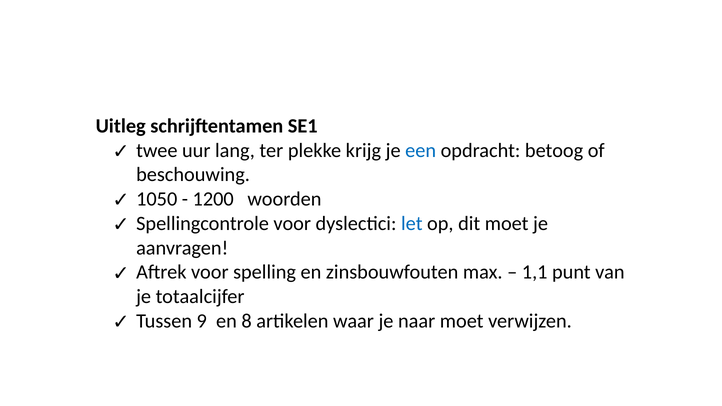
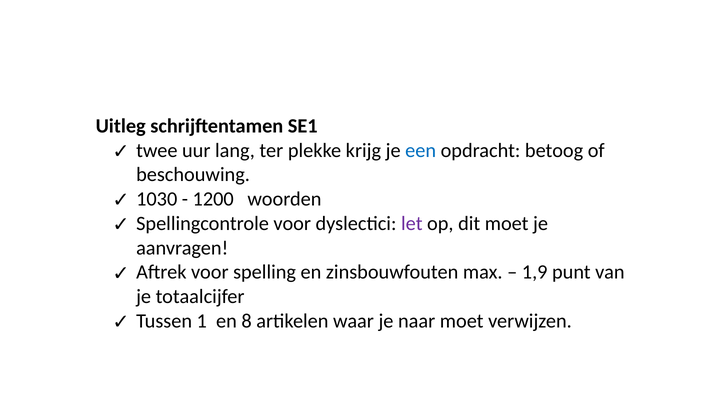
1050: 1050 -> 1030
let colour: blue -> purple
1,1: 1,1 -> 1,9
9: 9 -> 1
